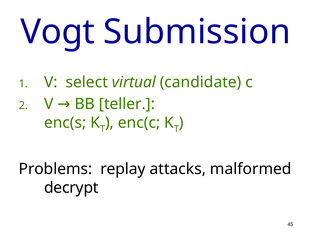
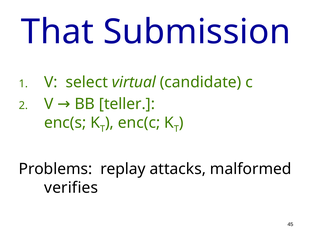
Vogt: Vogt -> That
decrypt: decrypt -> verifies
